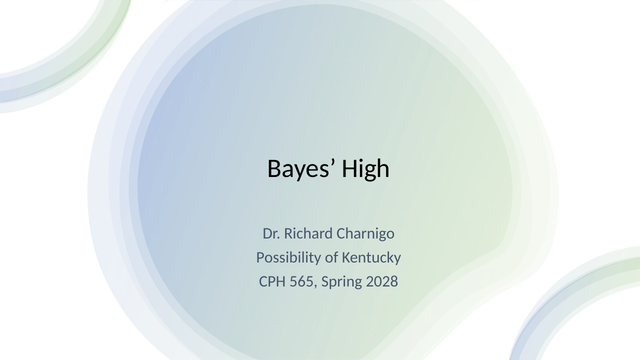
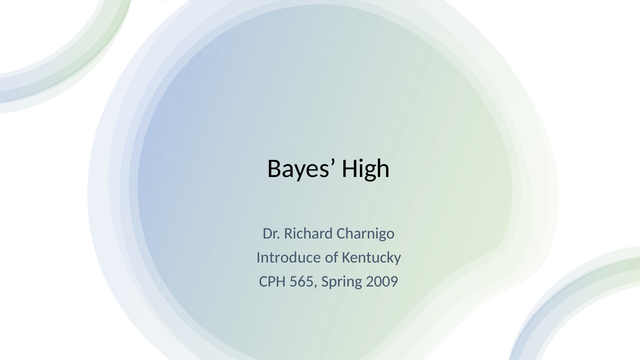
Possibility: Possibility -> Introduce
2028: 2028 -> 2009
